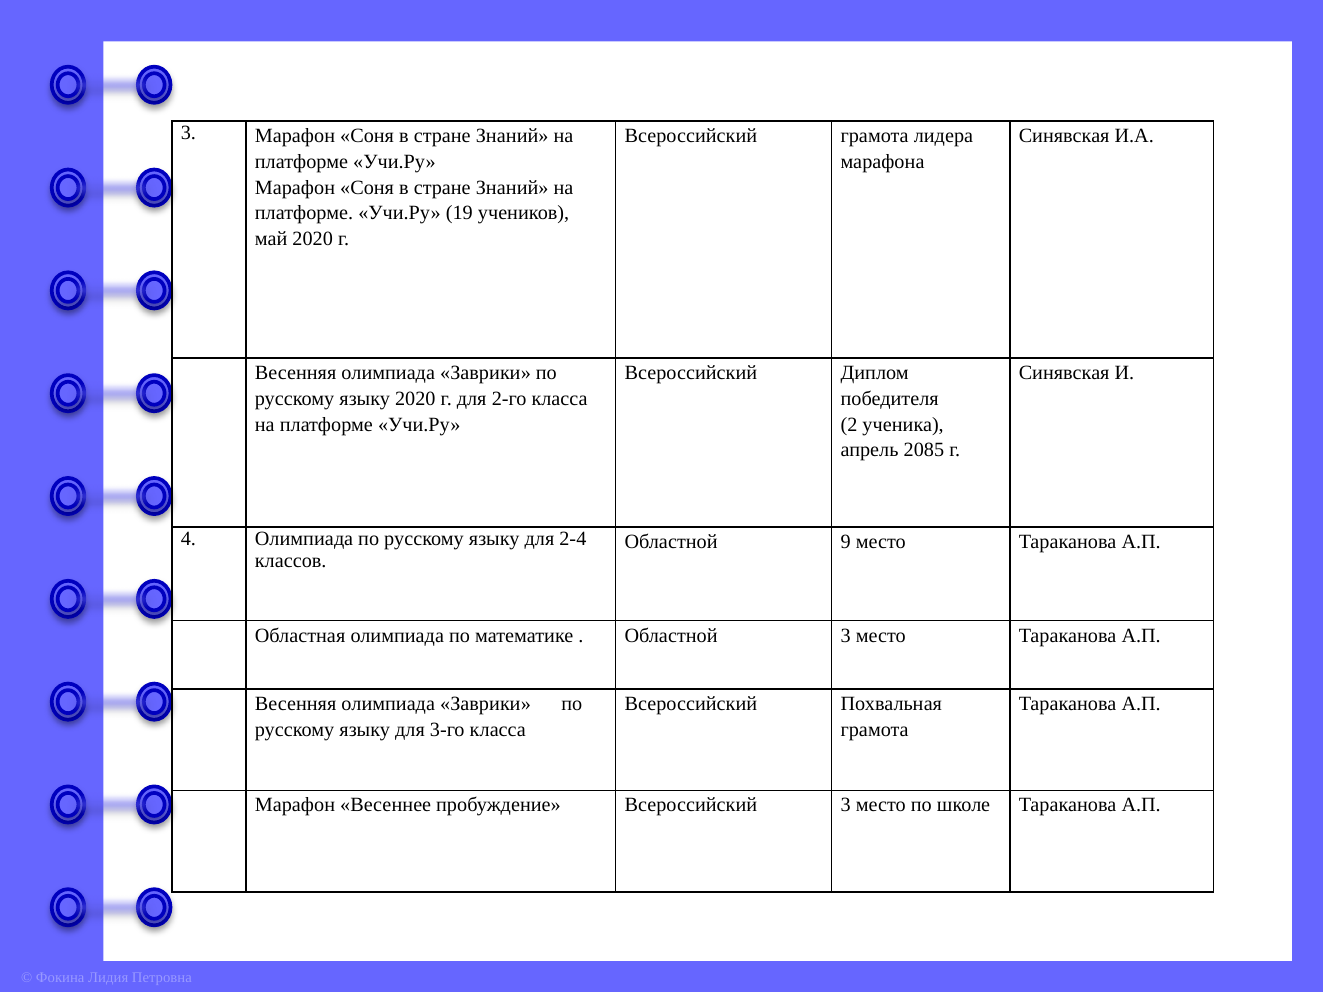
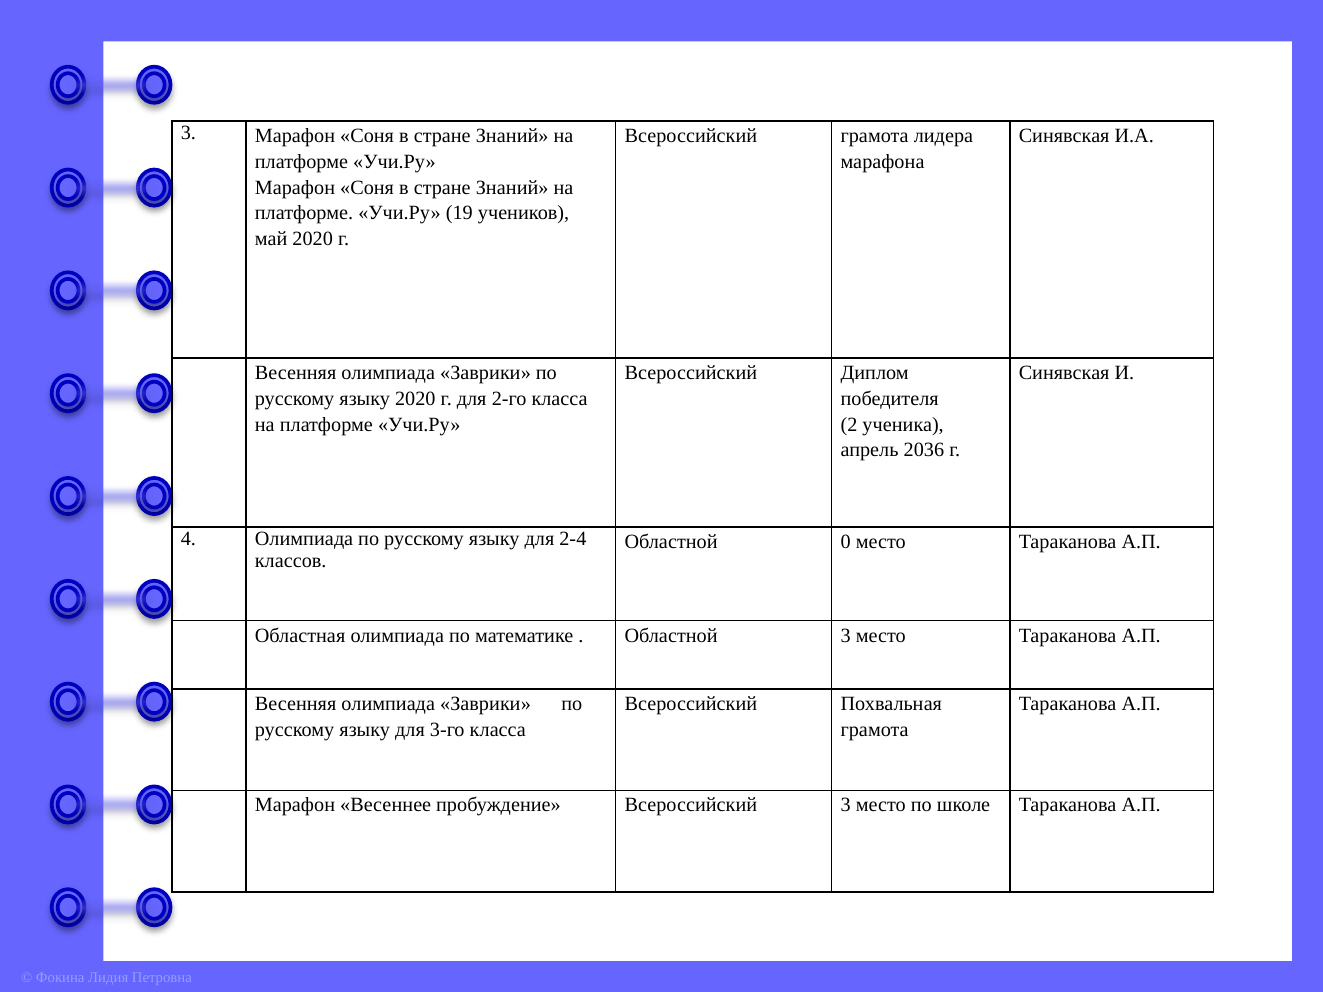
2085: 2085 -> 2036
9: 9 -> 0
